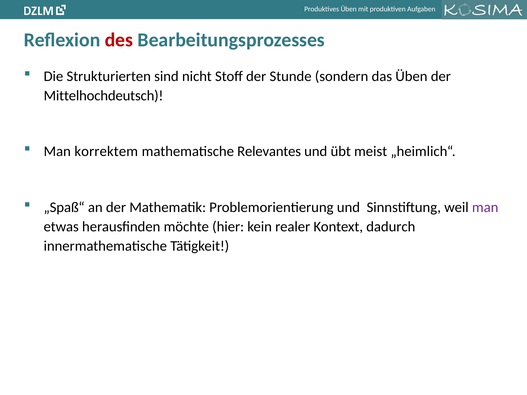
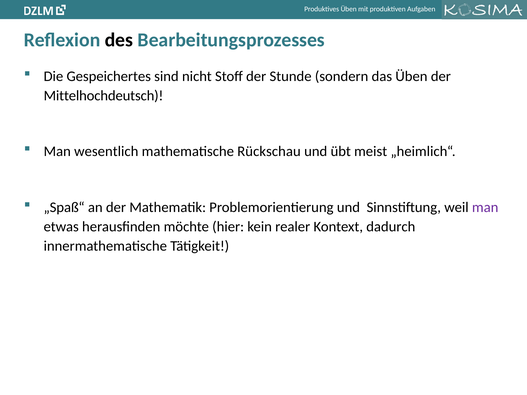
des colour: red -> black
Strukturierten: Strukturierten -> Gespeichertes
korrektem: korrektem -> wesentlich
Relevantes: Relevantes -> Rückschau
